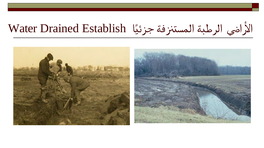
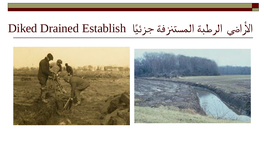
Water: Water -> Diked
